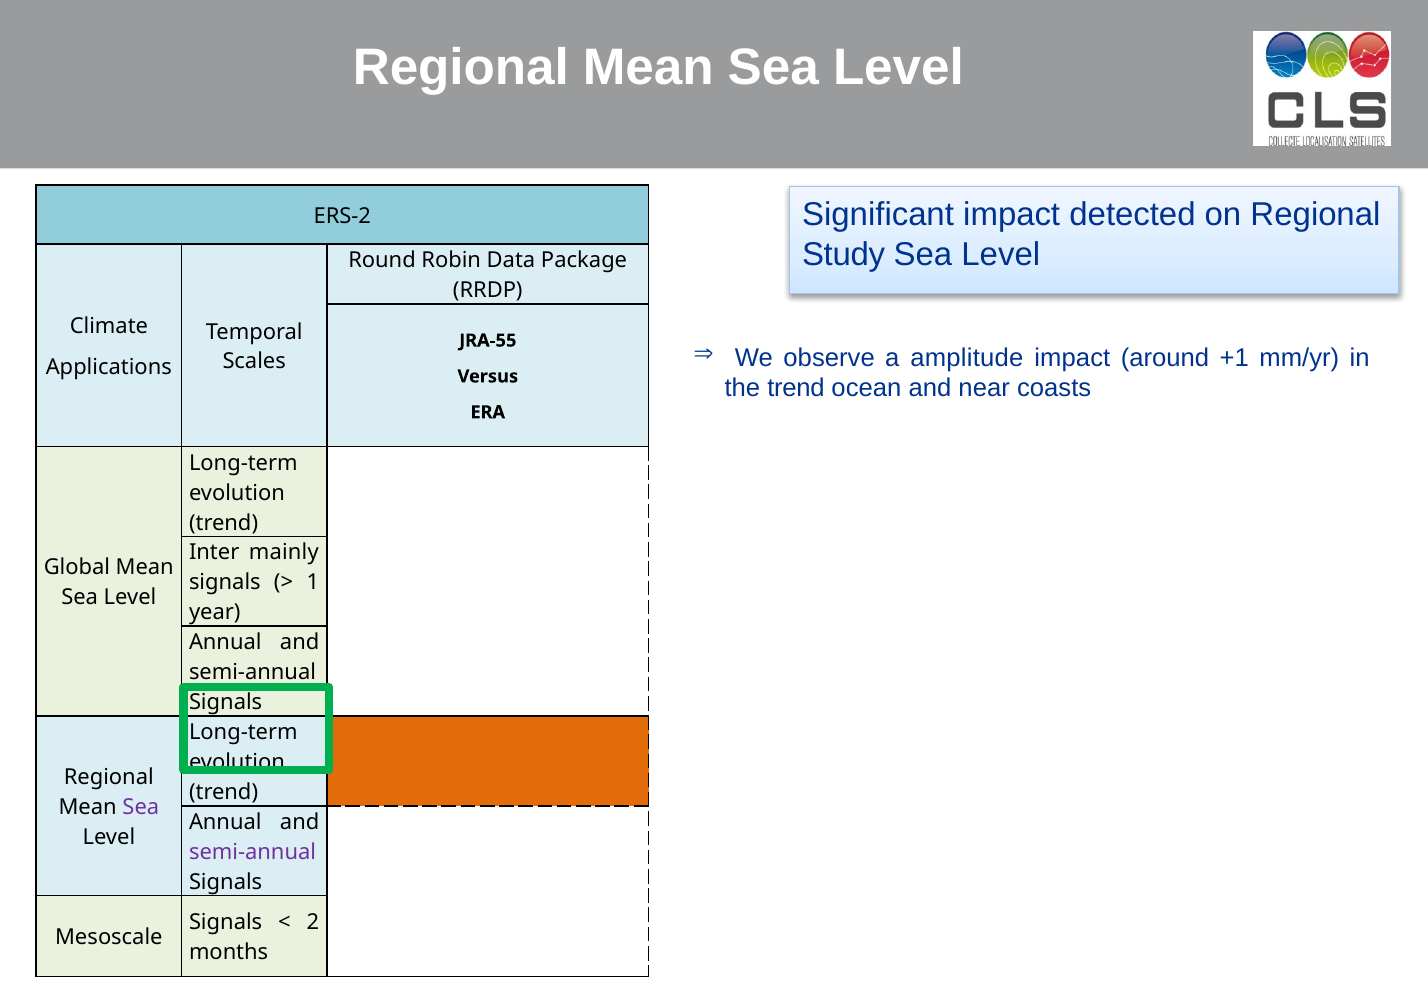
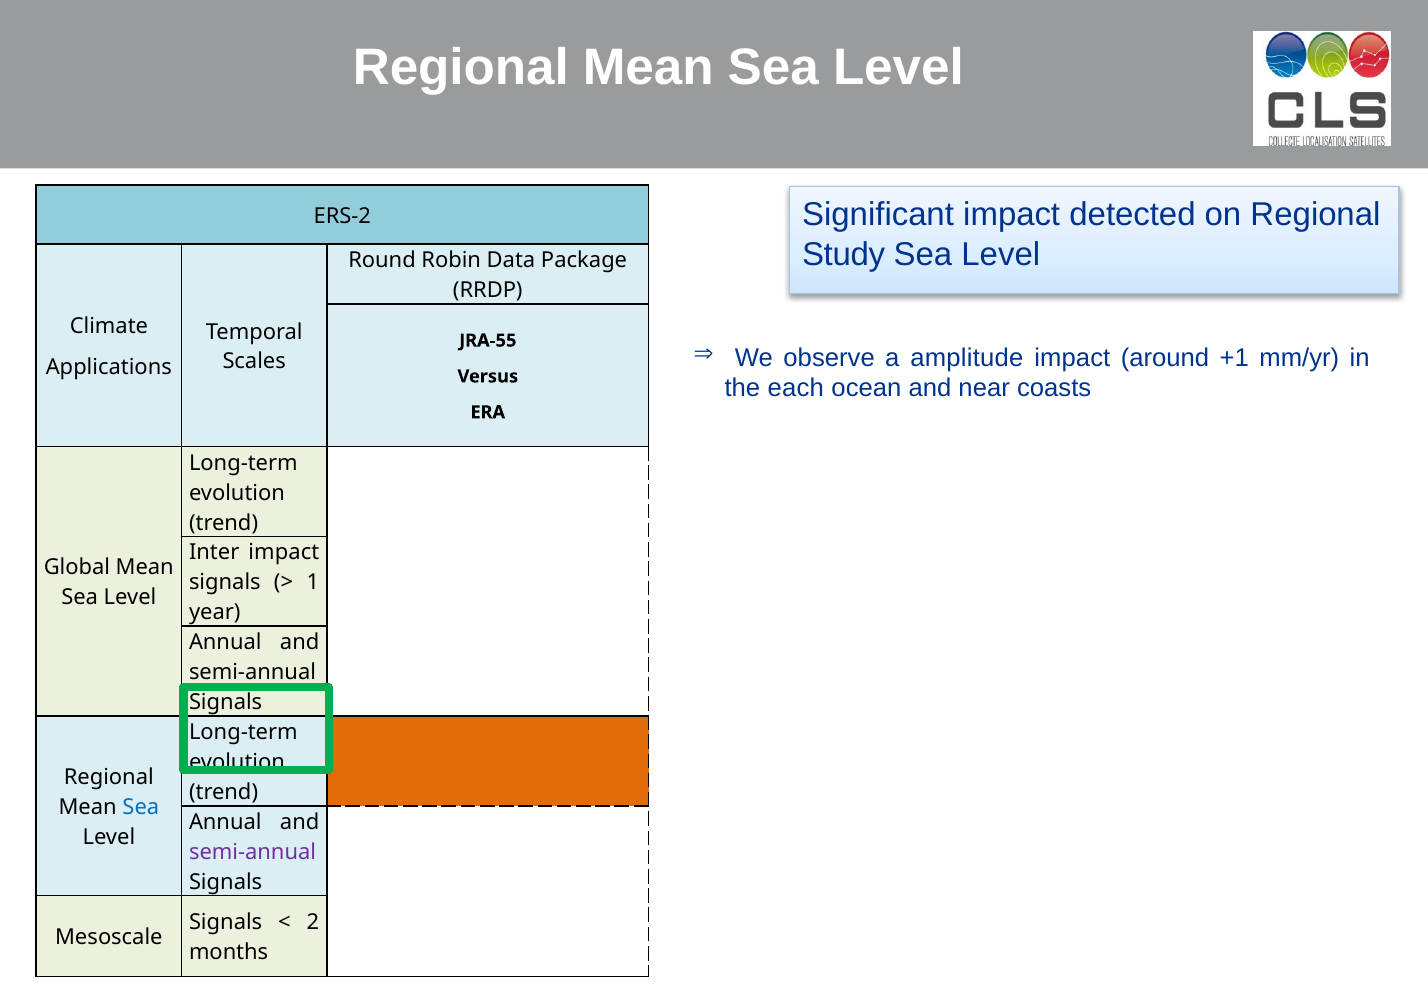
the trend: trend -> each
Inter mainly: mainly -> impact
Sea at (141, 807) colour: purple -> blue
